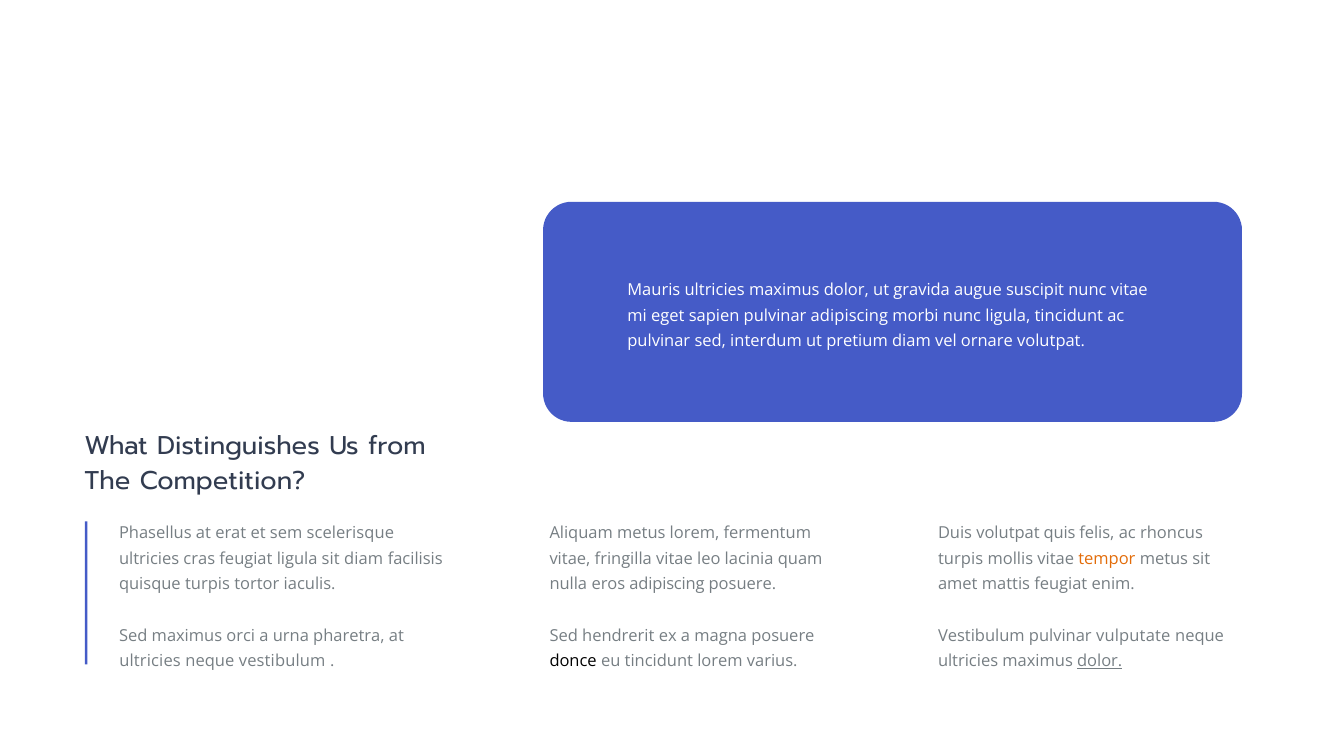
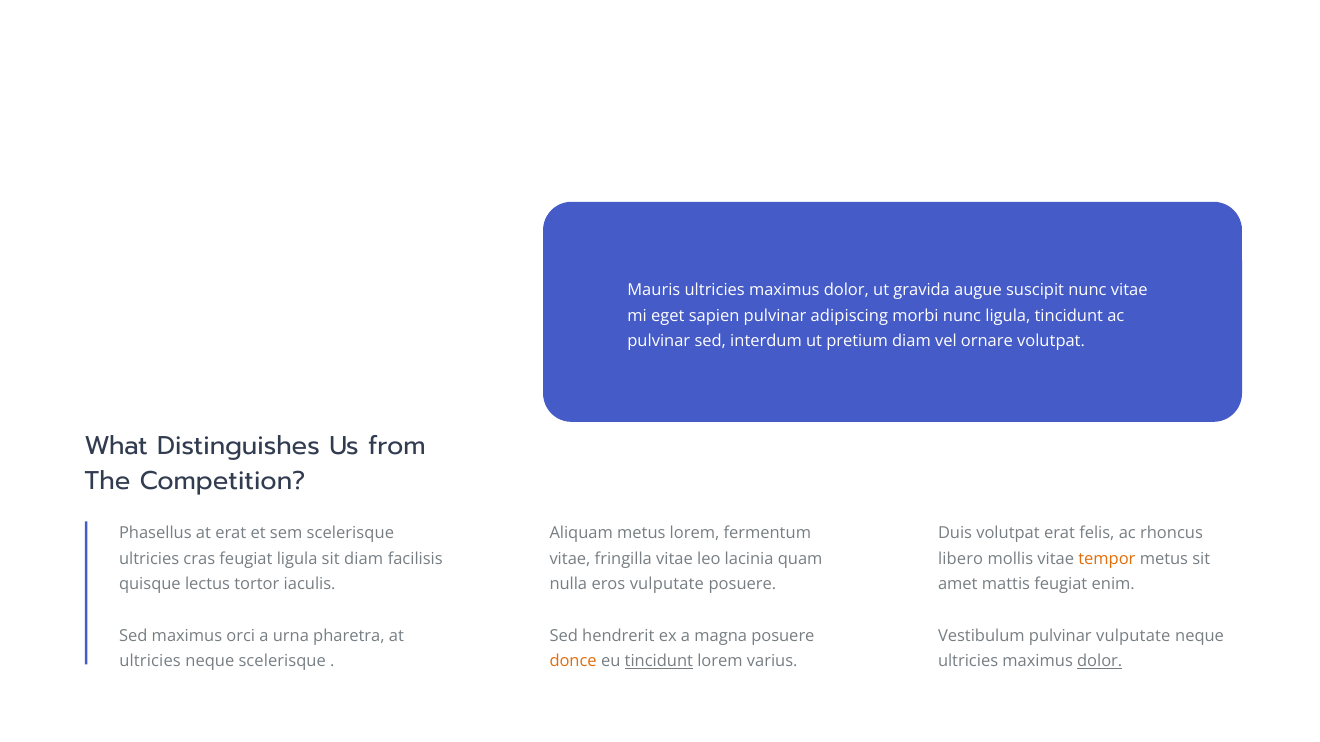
volutpat quis: quis -> erat
turpis at (961, 559): turpis -> libero
quisque turpis: turpis -> lectus
eros adipiscing: adipiscing -> vulputate
neque vestibulum: vestibulum -> scelerisque
donce colour: black -> orange
tincidunt at (659, 662) underline: none -> present
